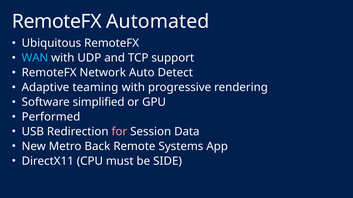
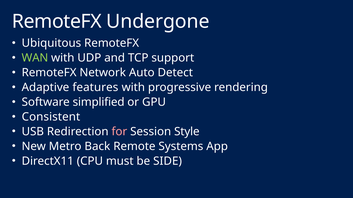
Automated: Automated -> Undergone
WAN colour: light blue -> light green
teaming: teaming -> features
Performed: Performed -> Consistent
Data: Data -> Style
